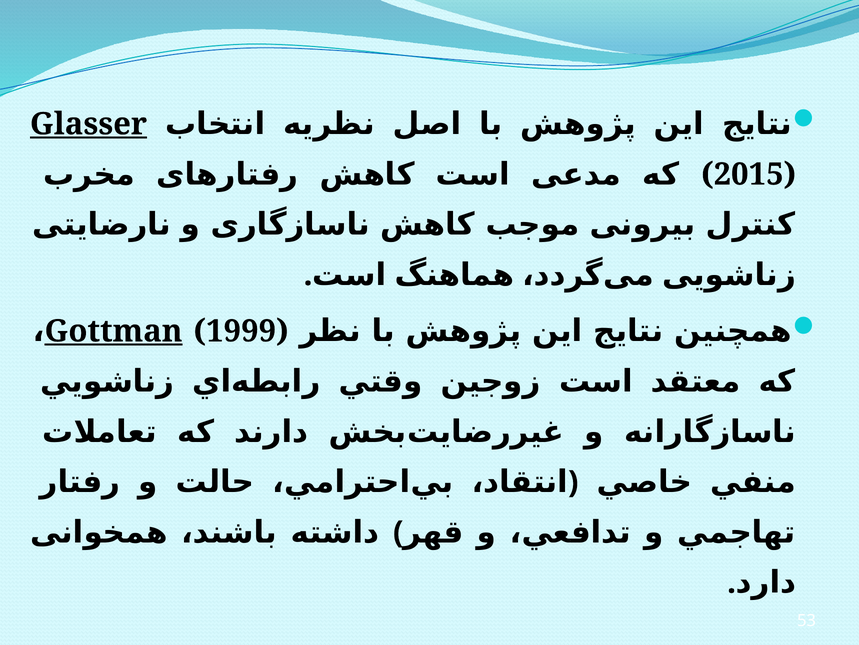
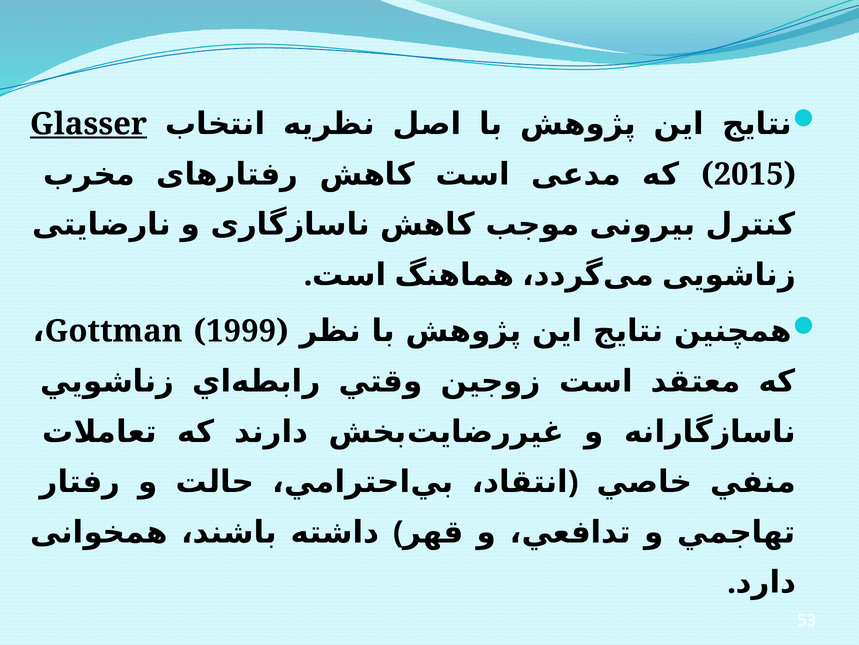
Gottman underline: present -> none
